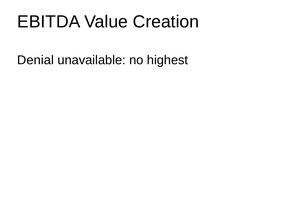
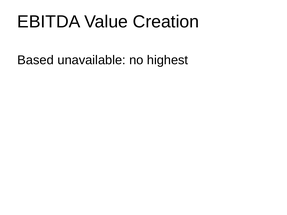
Denial: Denial -> Based
